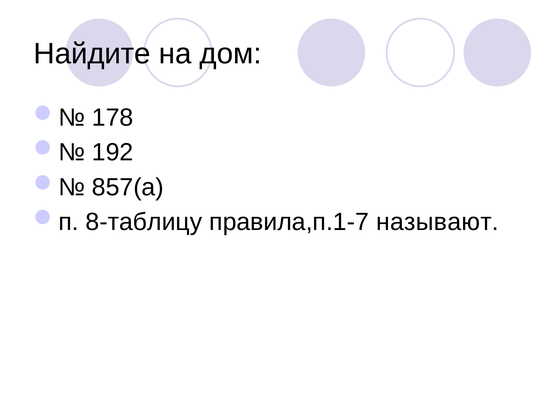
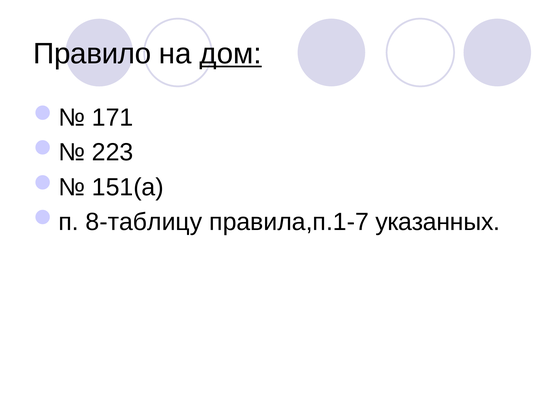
Найдите: Найдите -> Правило
дом underline: none -> present
178: 178 -> 171
192: 192 -> 223
857(а: 857(а -> 151(а
называют: называют -> указанных
